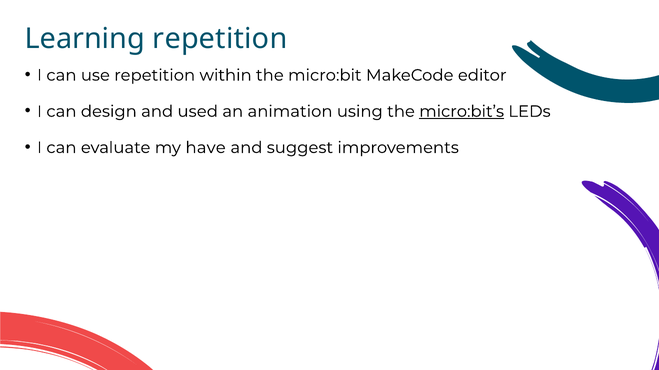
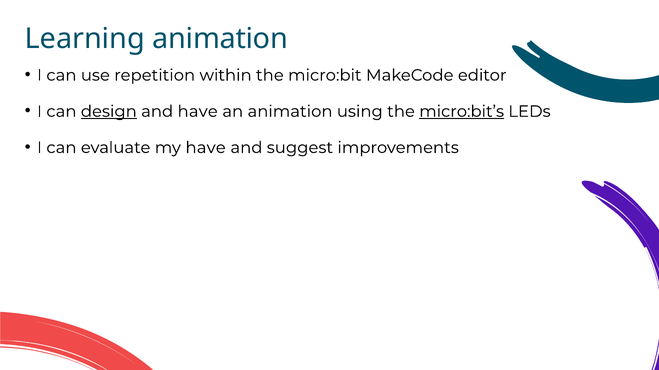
Learning repetition: repetition -> animation
design underline: none -> present
and used: used -> have
